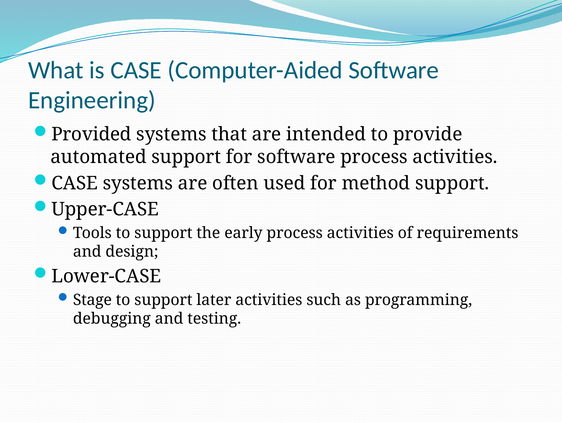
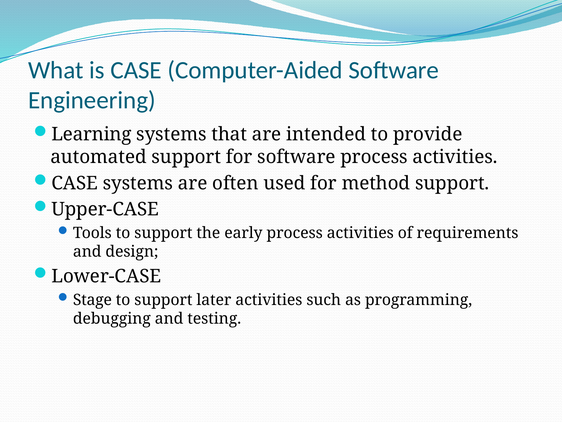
Provided: Provided -> Learning
